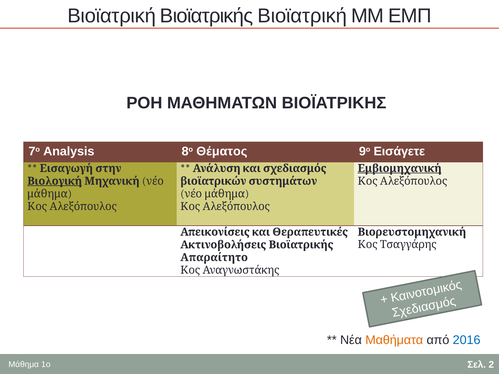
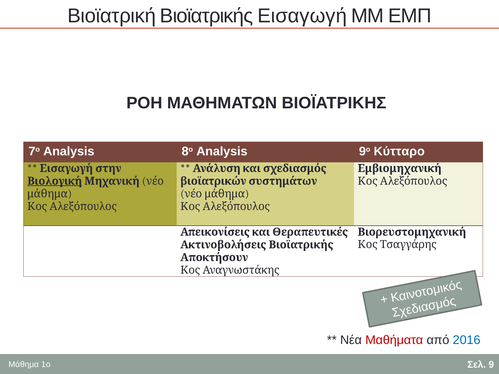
Βιοϊατρικής Βιοϊατρική: Βιοϊατρική -> Εισαγωγή
8ο Θέματος: Θέματος -> Analysis
Εισάγετε: Εισάγετε -> Κύτταρο
Εμβιομηχανική underline: present -> none
Απαραίτητο: Απαραίτητο -> Αποκτήσουν
Μαθήματα colour: orange -> red
2: 2 -> 9
